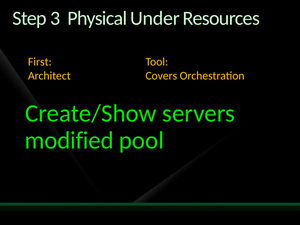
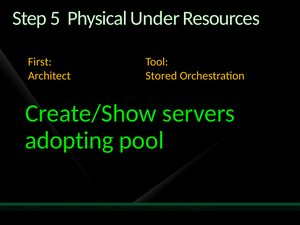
3: 3 -> 5
Covers: Covers -> Stored
modified: modified -> adopting
